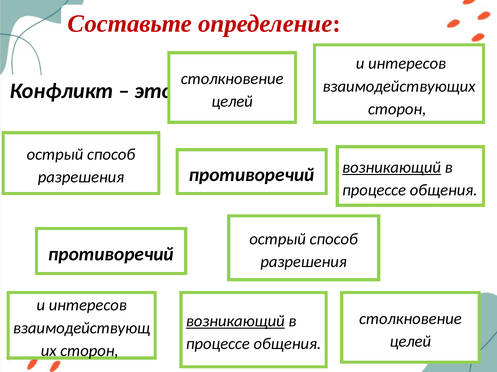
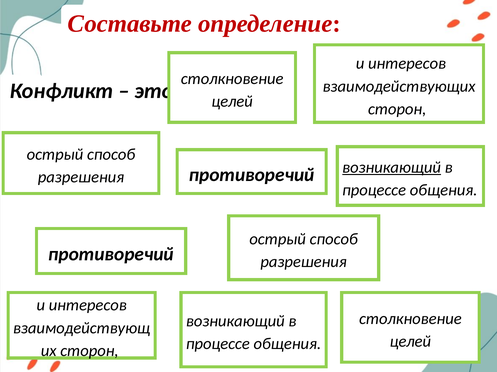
возникающий at (235, 322) underline: present -> none
